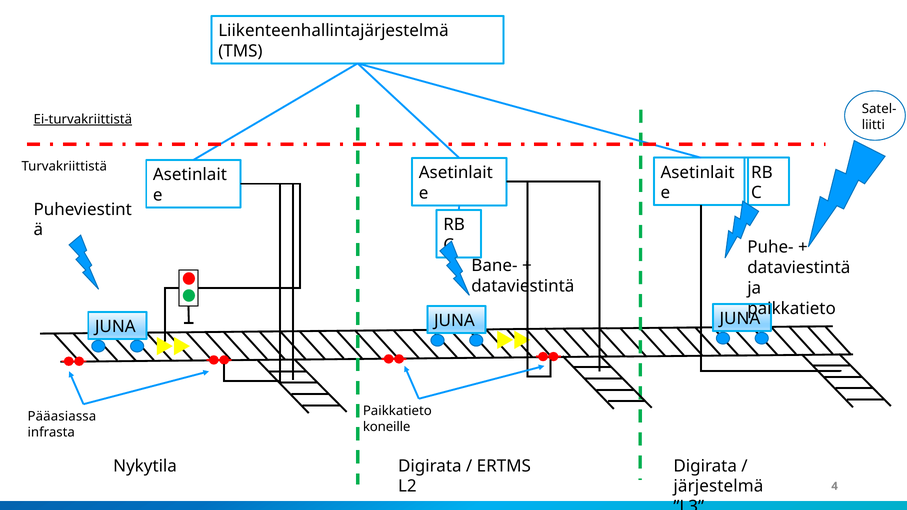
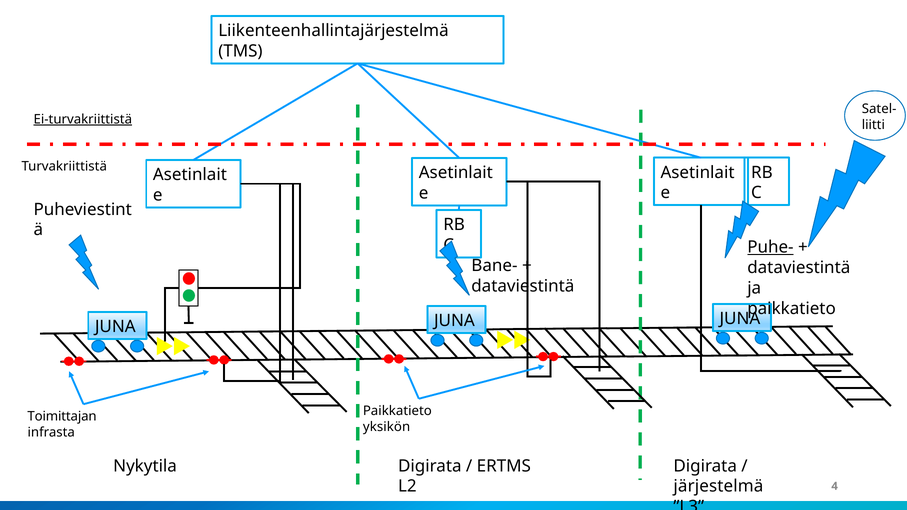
Puhe- underline: none -> present
Pääasiassa: Pääasiassa -> Toimittajan
koneille: koneille -> yksikön
